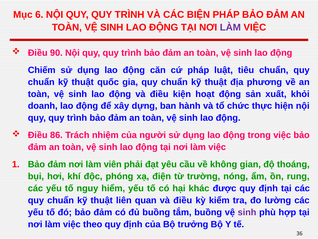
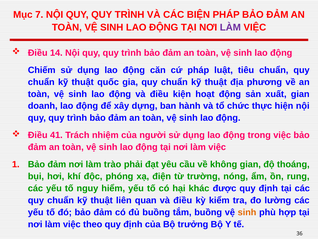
6: 6 -> 7
90: 90 -> 14
xuất khỏi: khỏi -> gian
86: 86 -> 41
viên: viên -> trào
sinh at (247, 212) colour: purple -> orange
